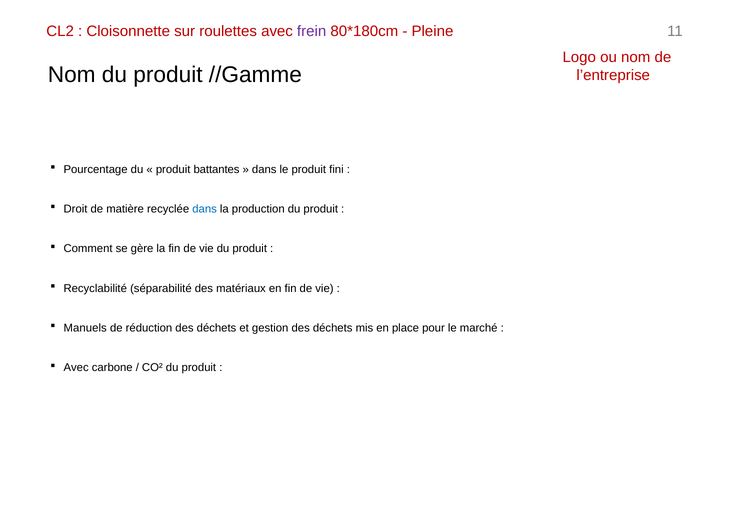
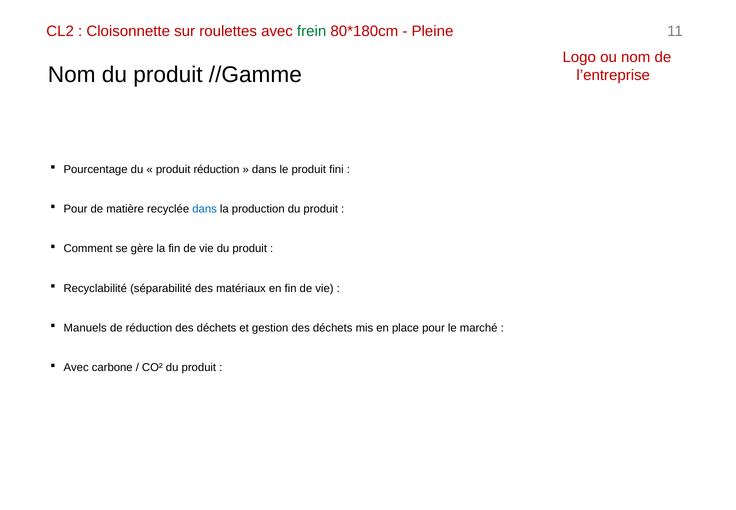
frein colour: purple -> green
produit battantes: battantes -> réduction
Droit at (76, 209): Droit -> Pour
